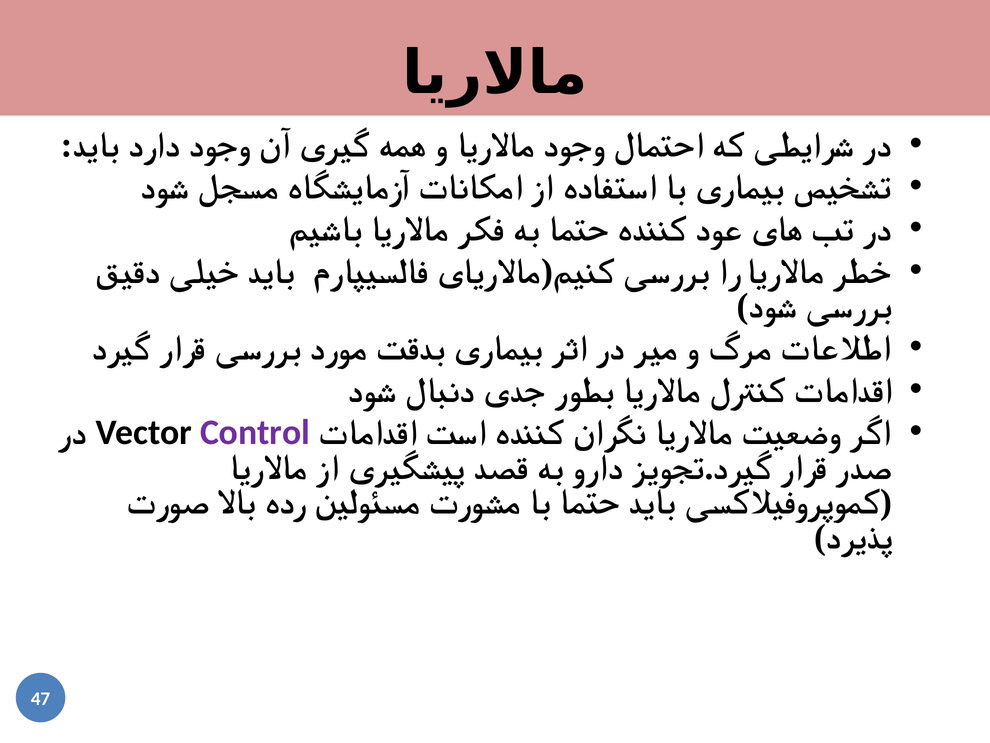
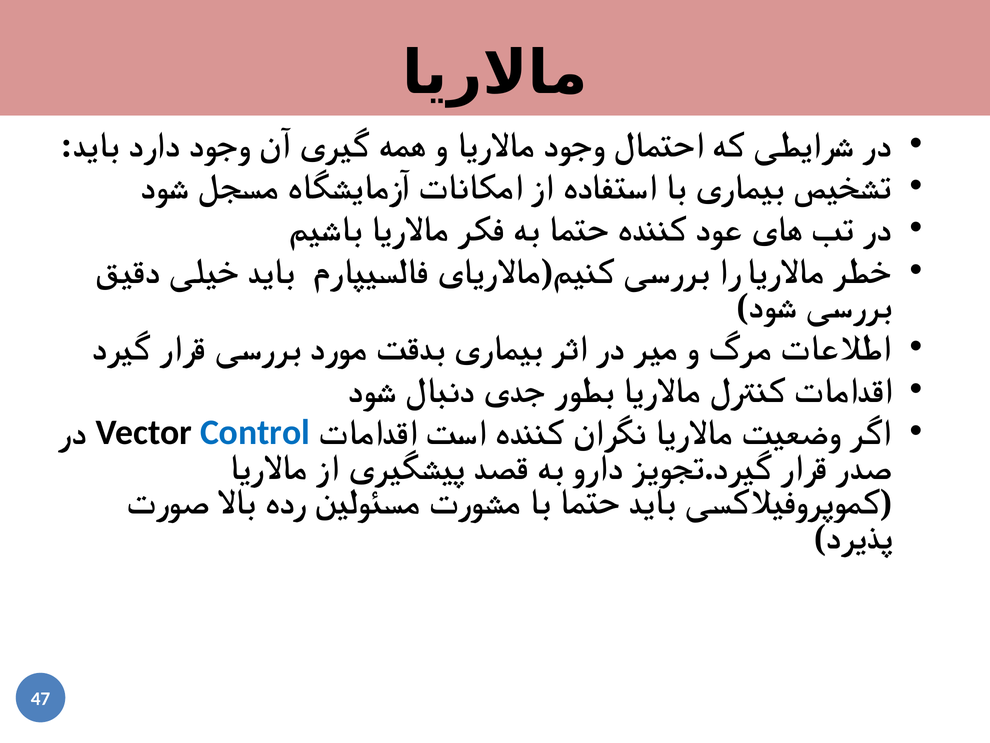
Control colour: purple -> blue
